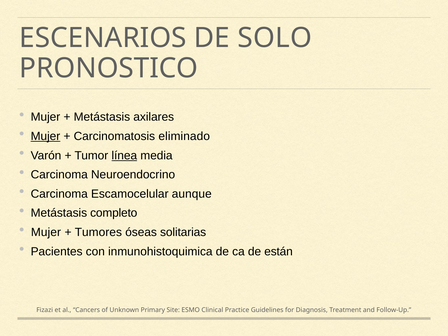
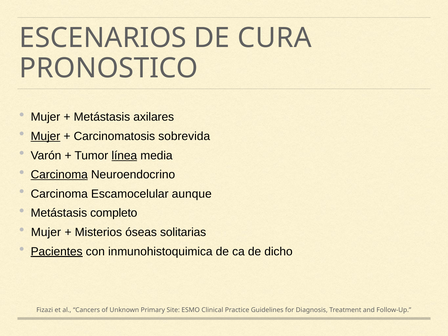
SOLO: SOLO -> CURA
eliminado: eliminado -> sobrevida
Carcinoma at (59, 175) underline: none -> present
Tumores: Tumores -> Misterios
Pacientes underline: none -> present
están: están -> dicho
